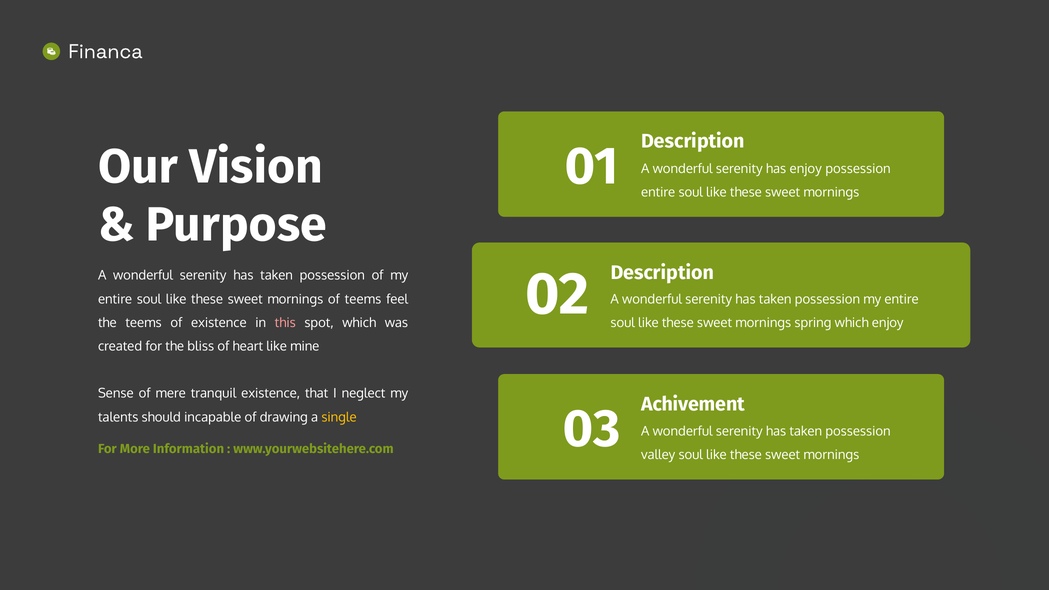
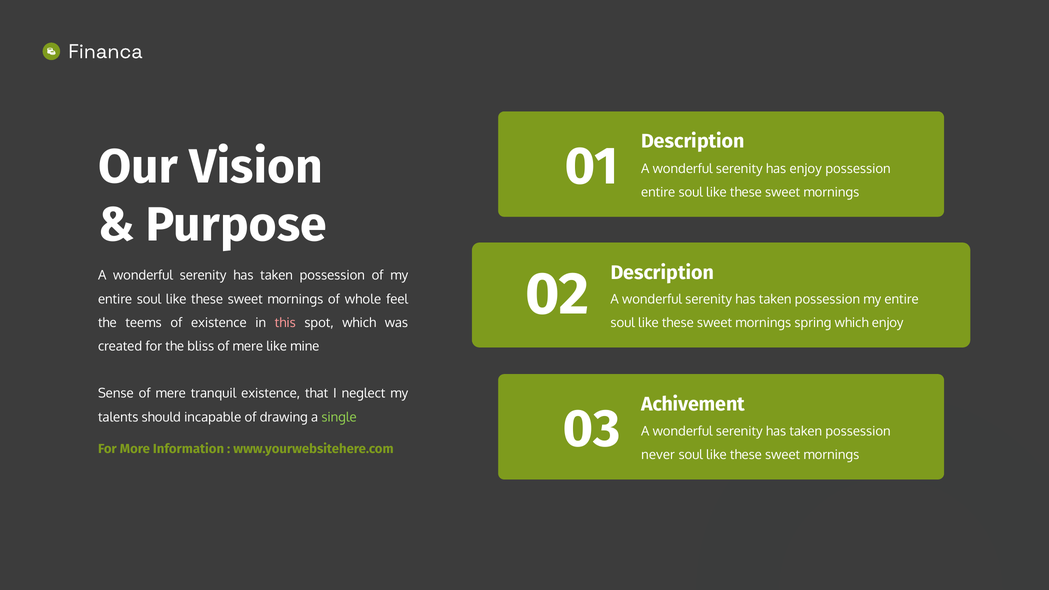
of teems: teems -> whole
bliss of heart: heart -> mere
single colour: yellow -> light green
valley: valley -> never
